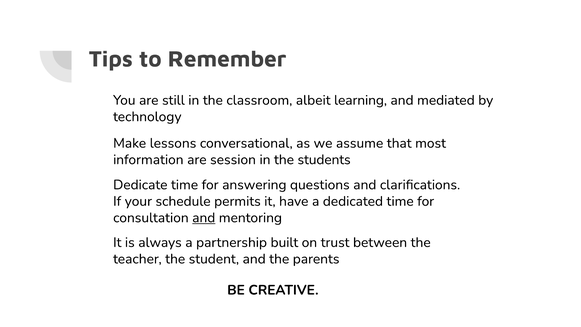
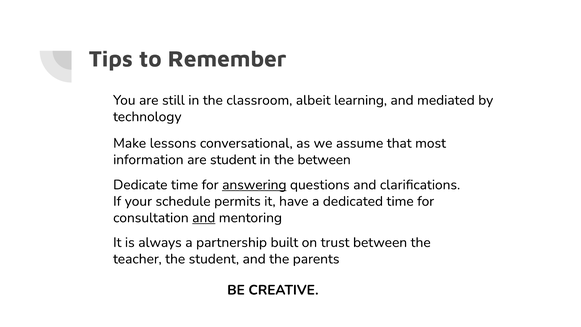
are session: session -> student
the students: students -> between
answering underline: none -> present
